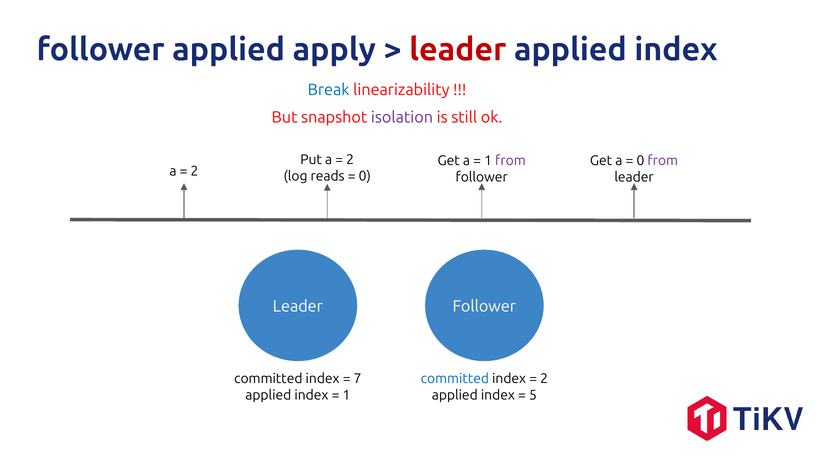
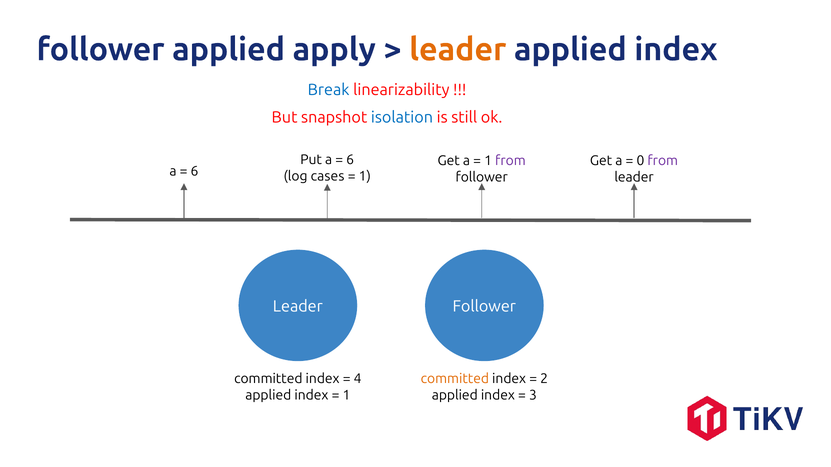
leader at (458, 50) colour: red -> orange
isolation colour: purple -> blue
2 at (350, 160): 2 -> 6
2 at (194, 172): 2 -> 6
reads: reads -> cases
0 at (365, 176): 0 -> 1
7: 7 -> 4
committed at (455, 379) colour: blue -> orange
5: 5 -> 3
